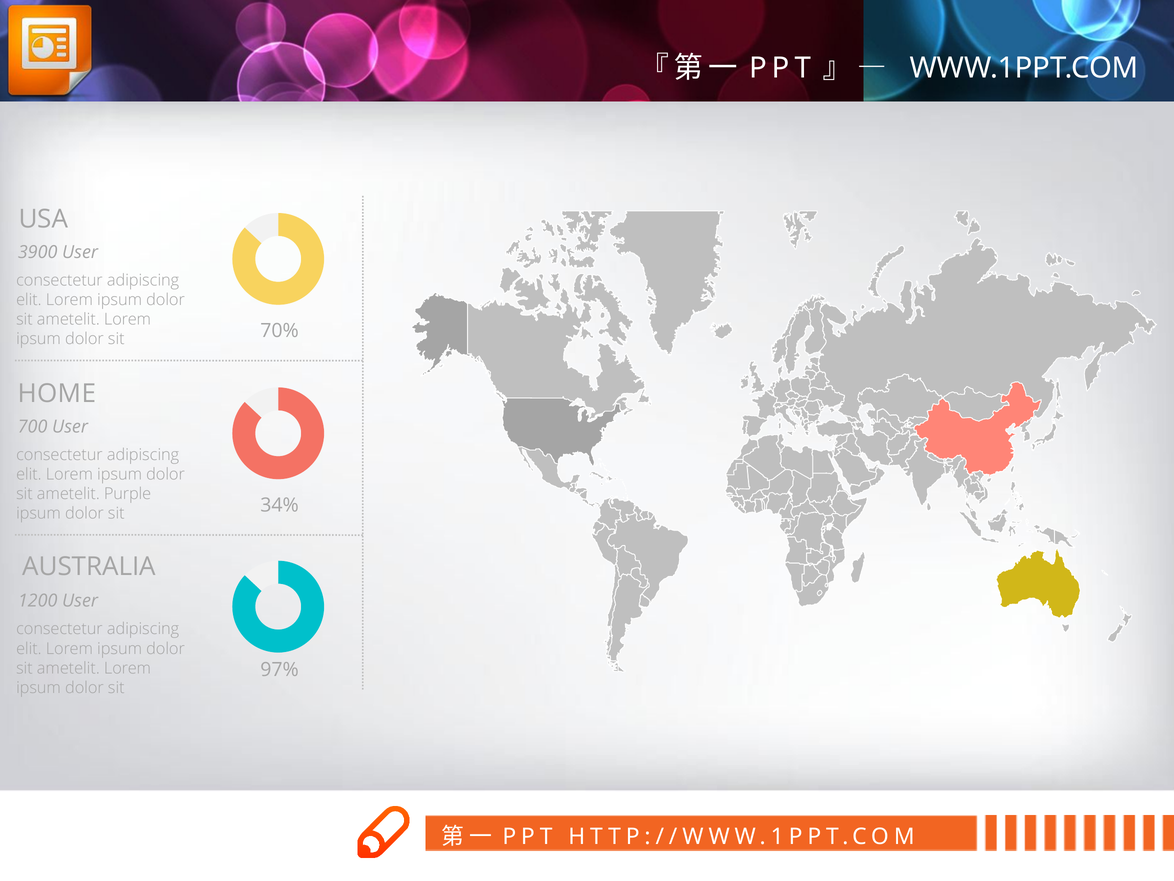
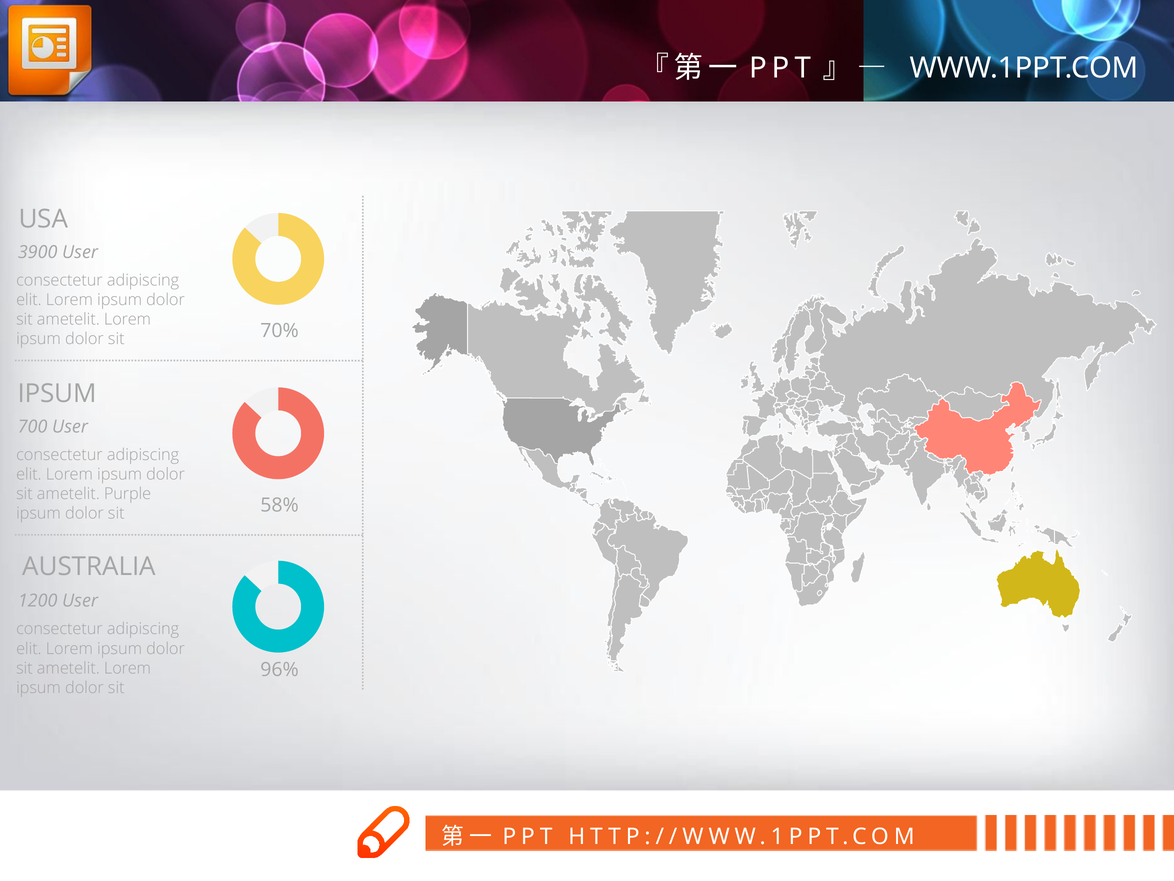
HOME at (57, 393): HOME -> IPSUM
34%: 34% -> 58%
97%: 97% -> 96%
